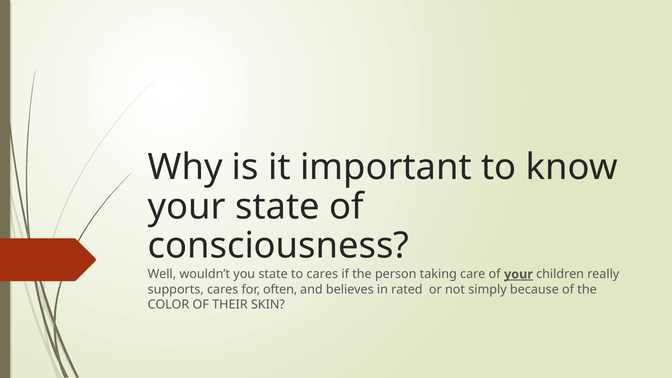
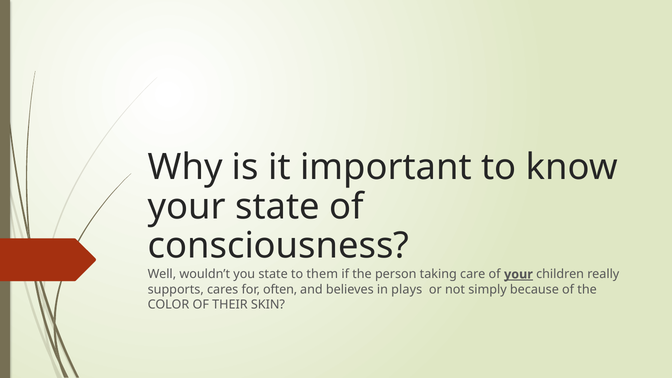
to cares: cares -> them
rated: rated -> plays
